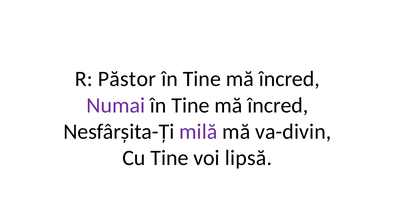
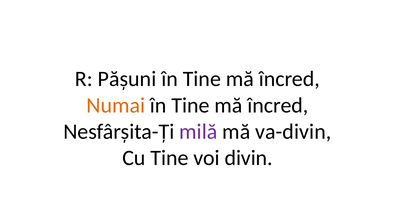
Păstor: Păstor -> Pășuni
Numai colour: purple -> orange
lipsă: lipsă -> divin
